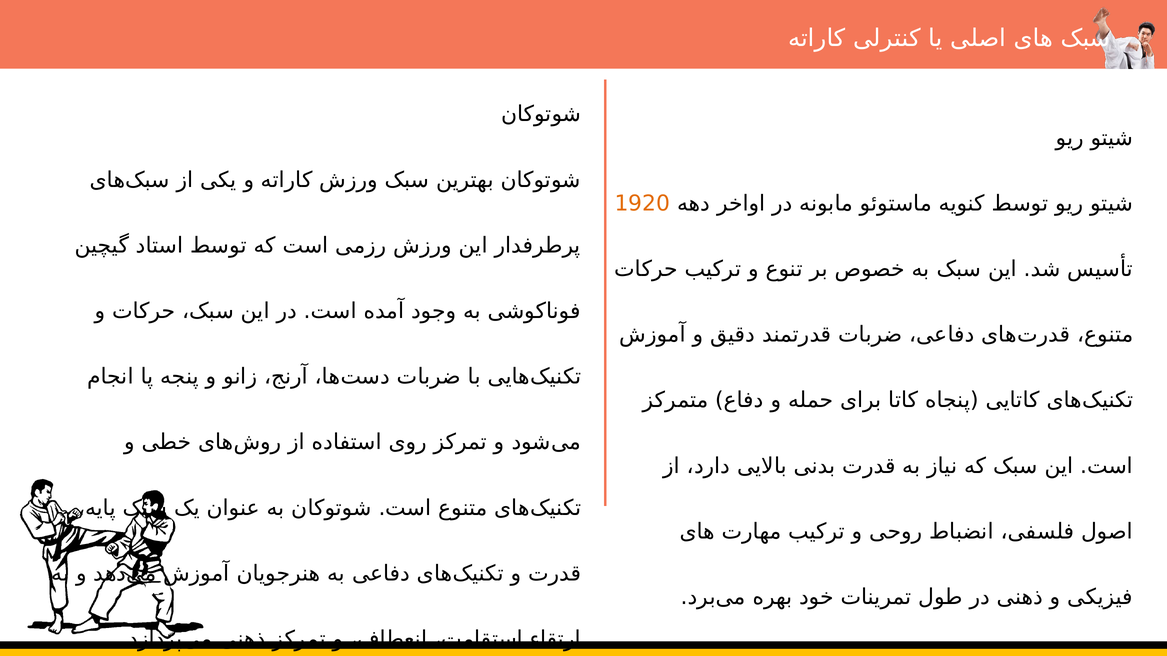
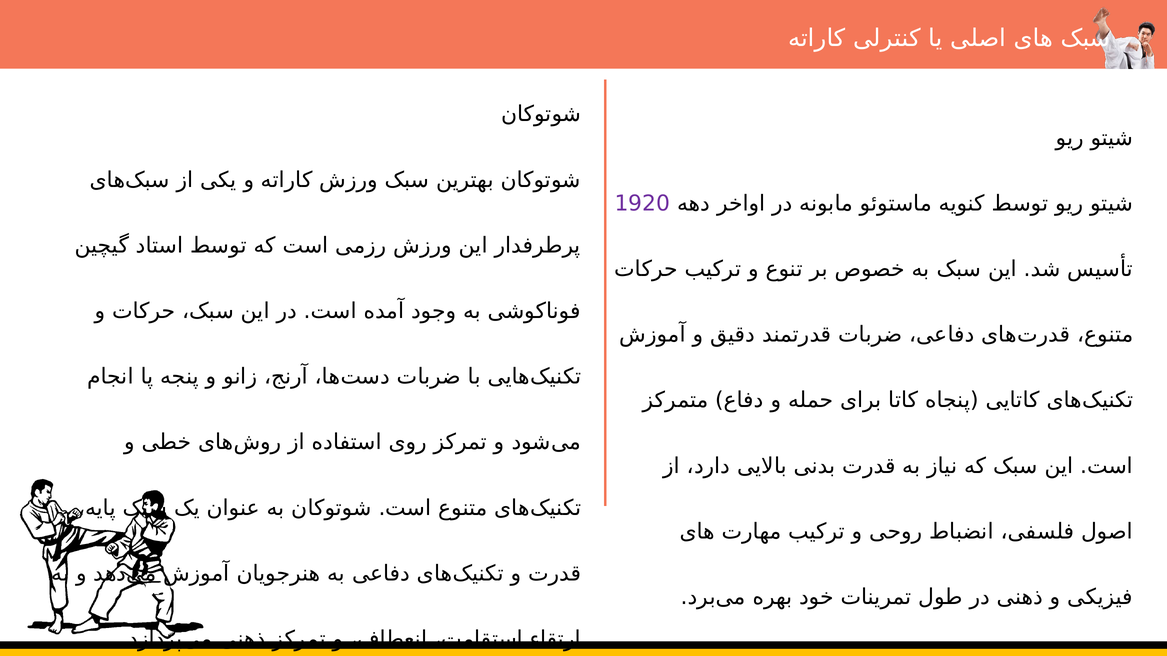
1920 colour: orange -> purple
